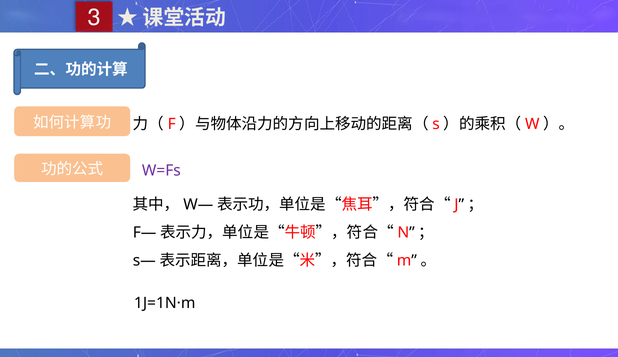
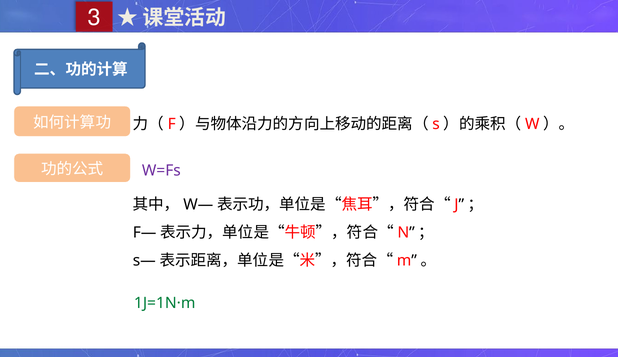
1J=1N·m colour: black -> green
